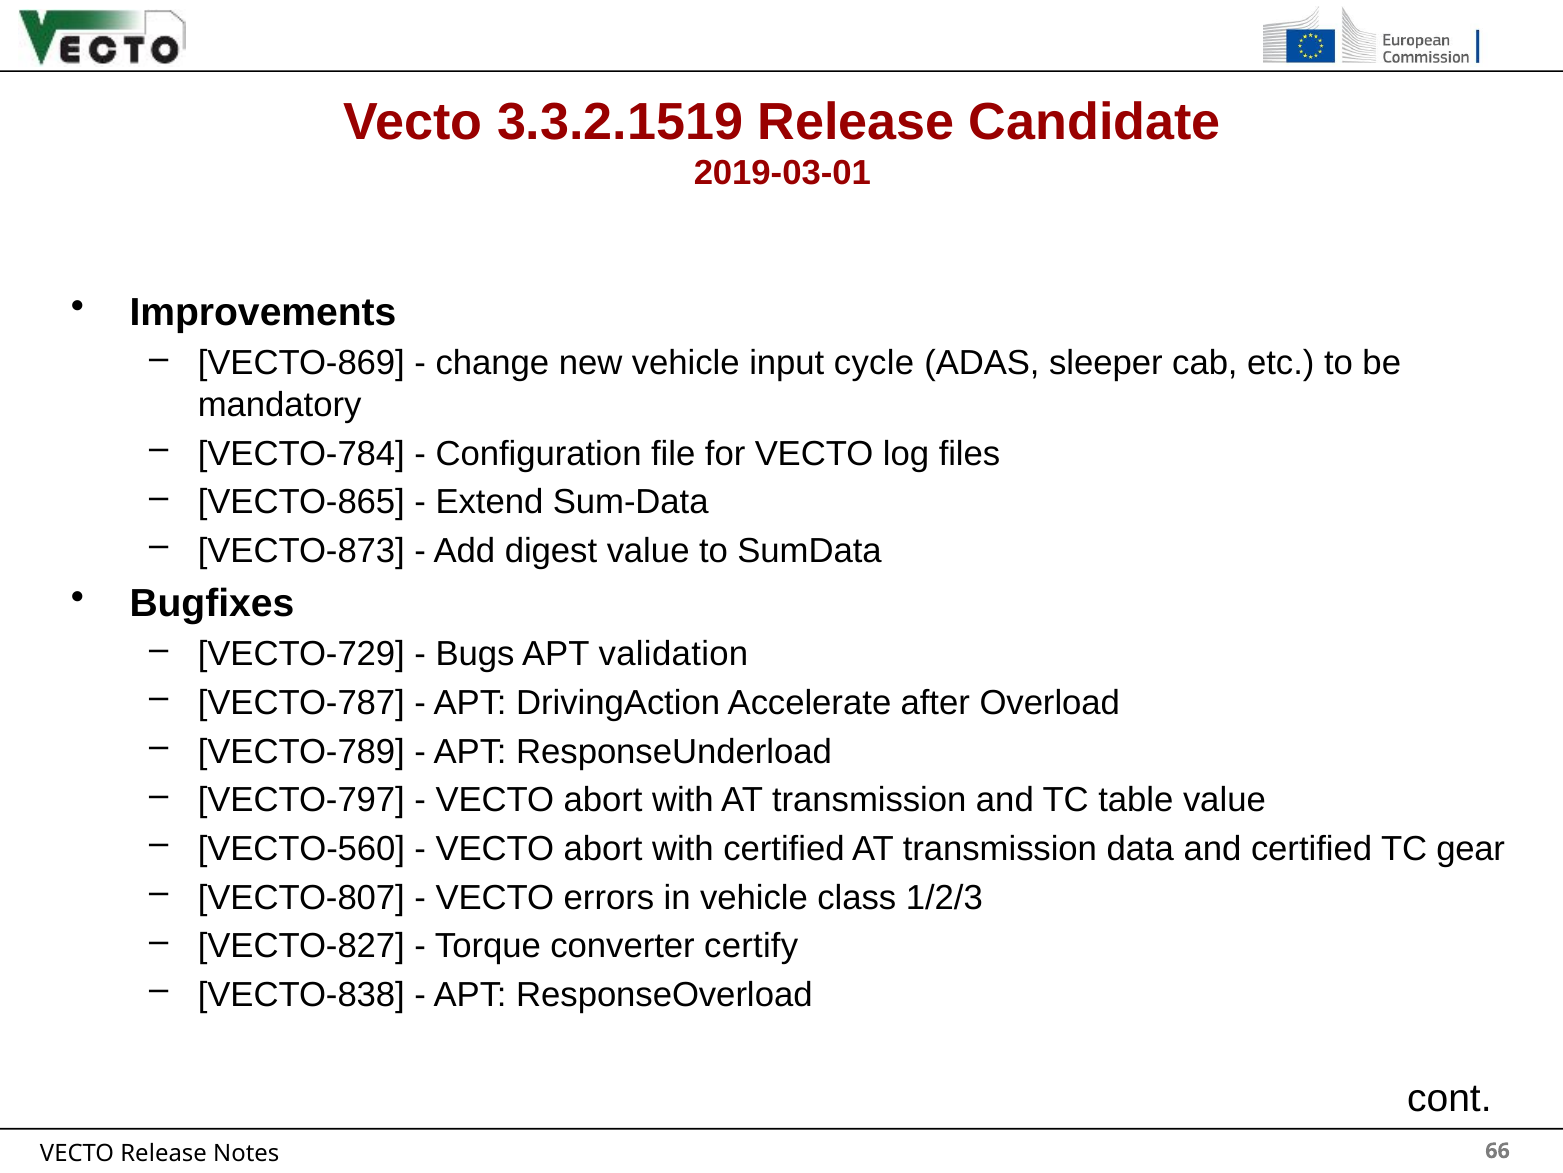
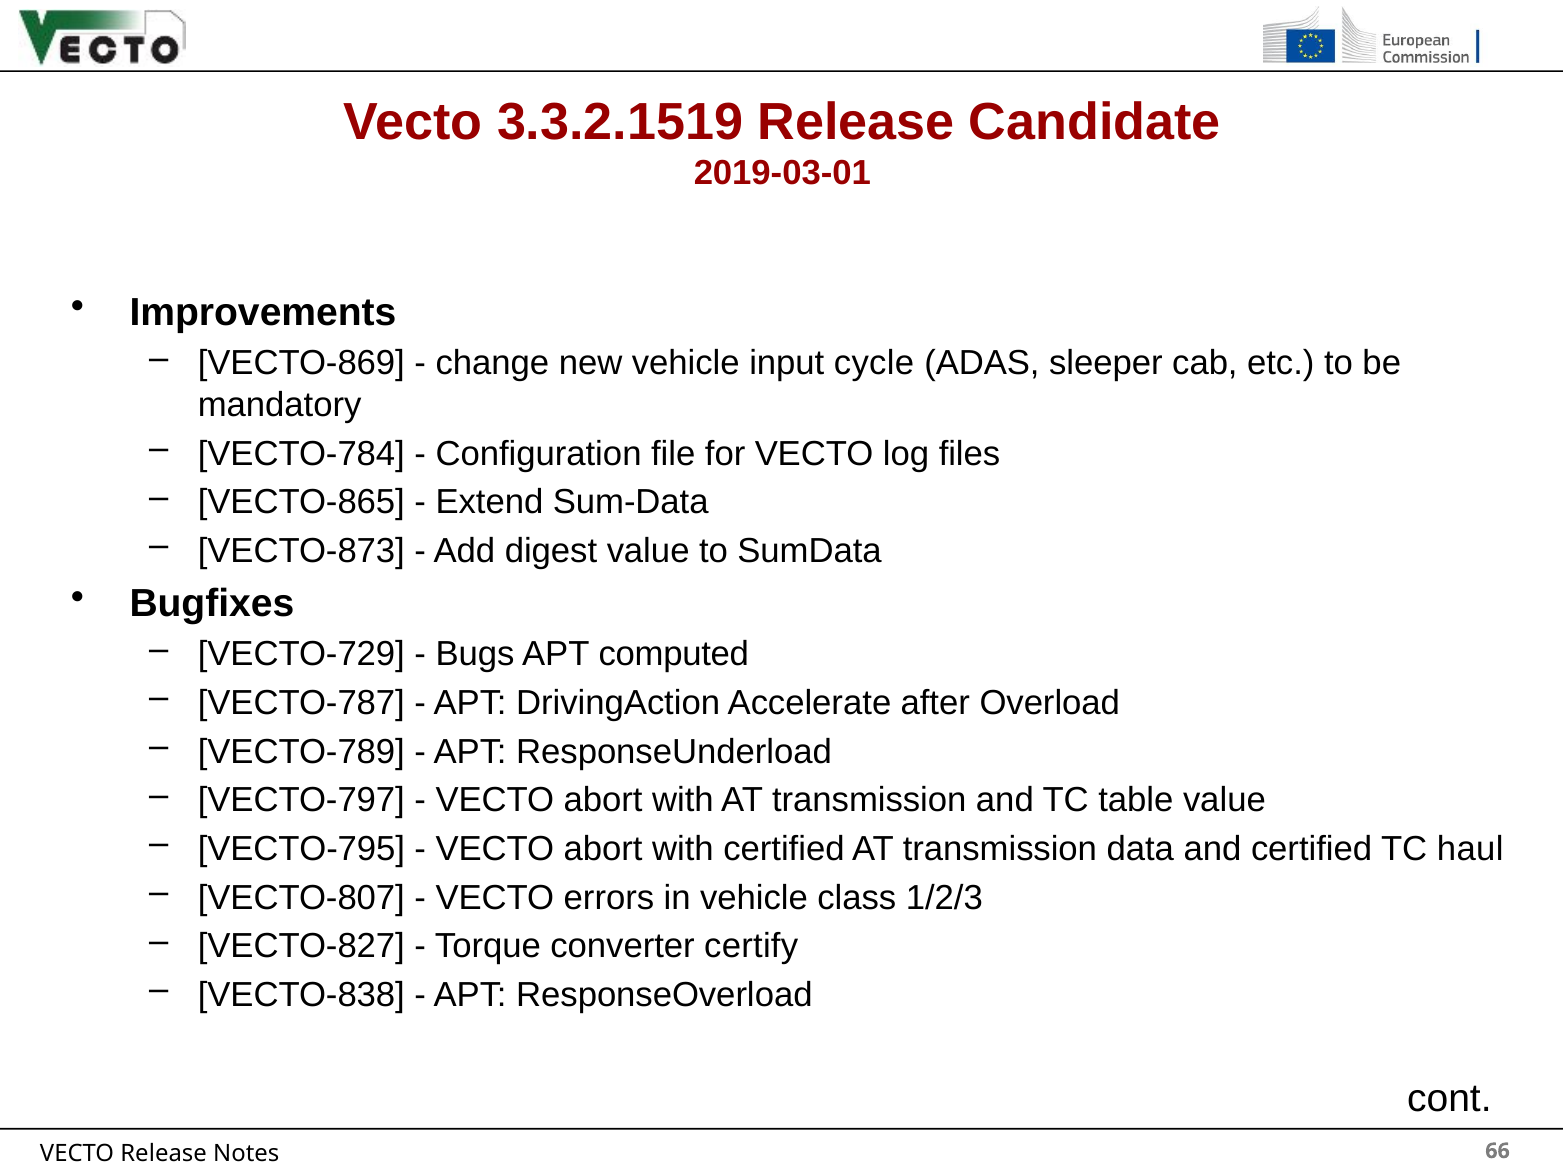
validation: validation -> computed
VECTO-560: VECTO-560 -> VECTO-795
gear: gear -> haul
